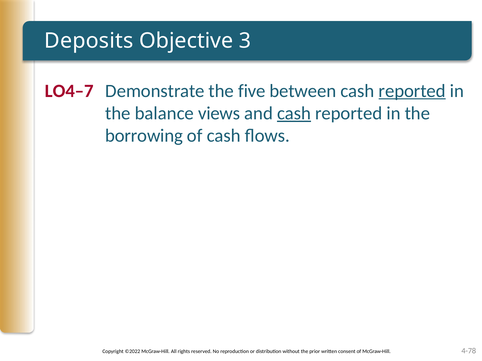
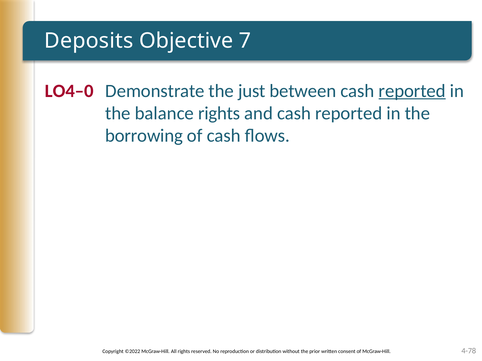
3: 3 -> 7
LO4–7: LO4–7 -> LO4–0
five: five -> just
balance views: views -> rights
cash at (294, 113) underline: present -> none
